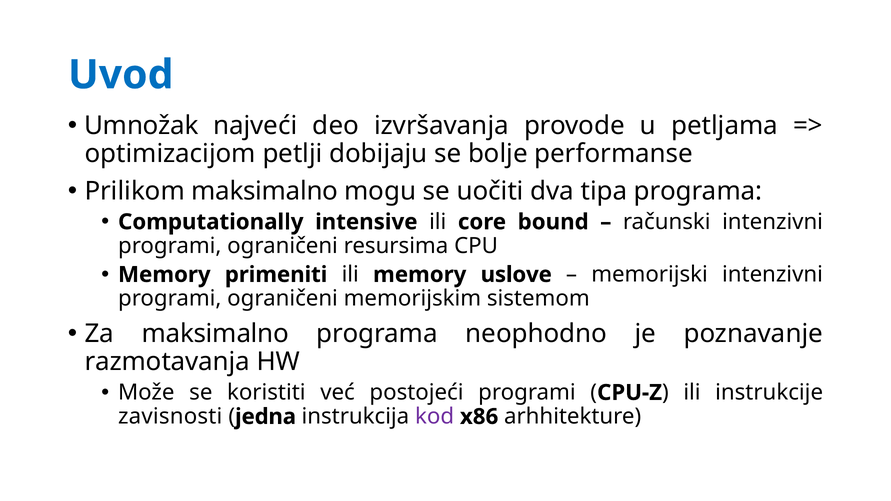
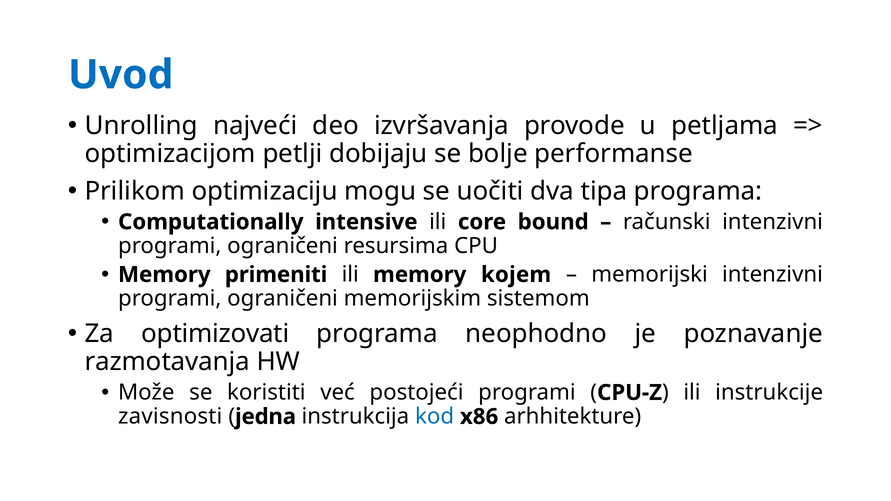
Umnožak: Umnožak -> Unrolling
Prilikom maksimalno: maksimalno -> optimizaciju
uslove: uslove -> kojem
Za maksimalno: maksimalno -> optimizovati
kod colour: purple -> blue
